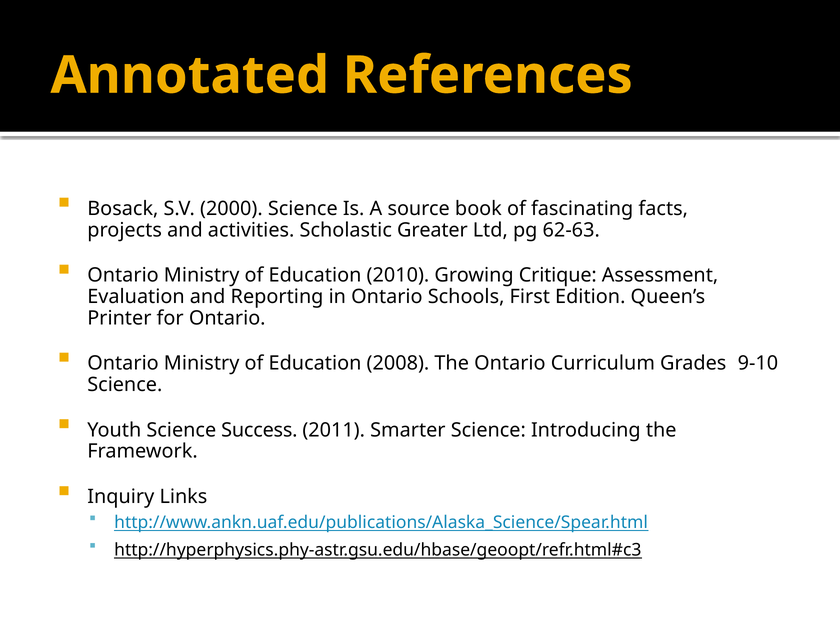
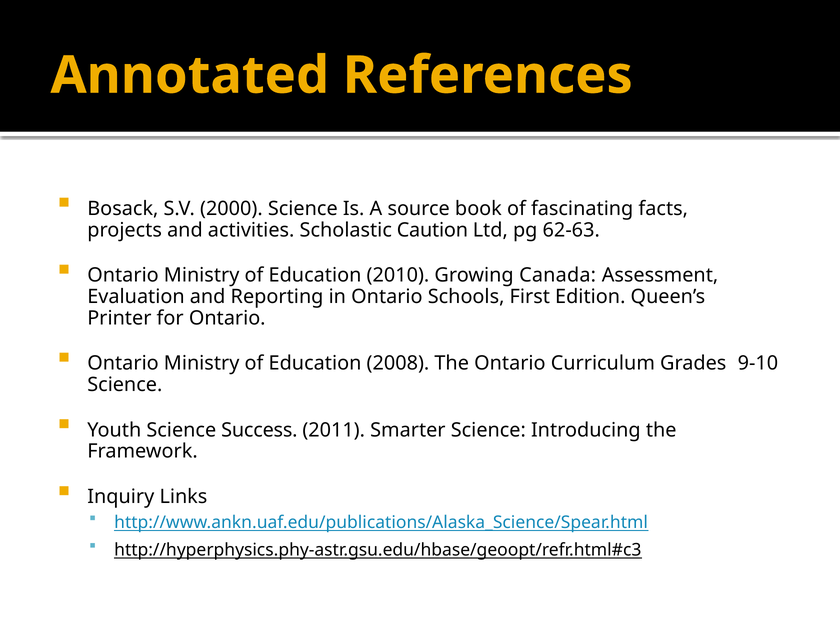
Greater: Greater -> Caution
Critique: Critique -> Canada
